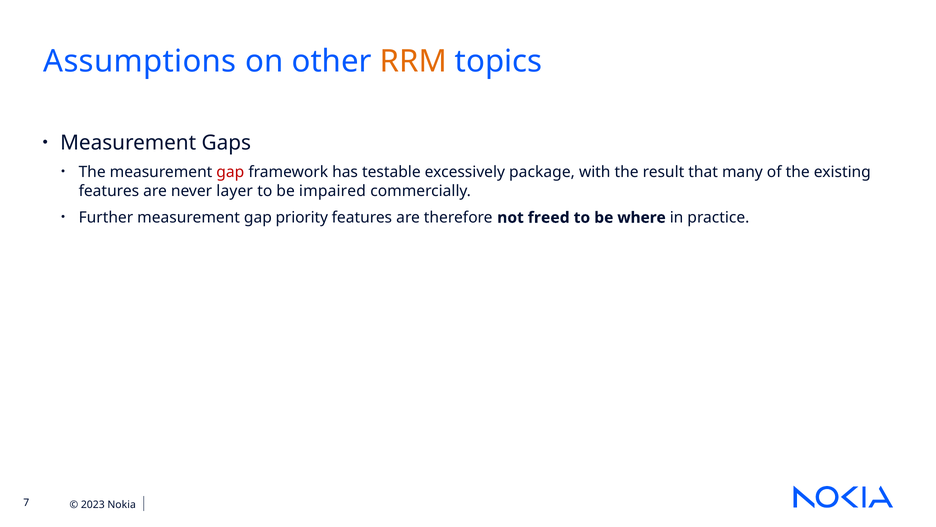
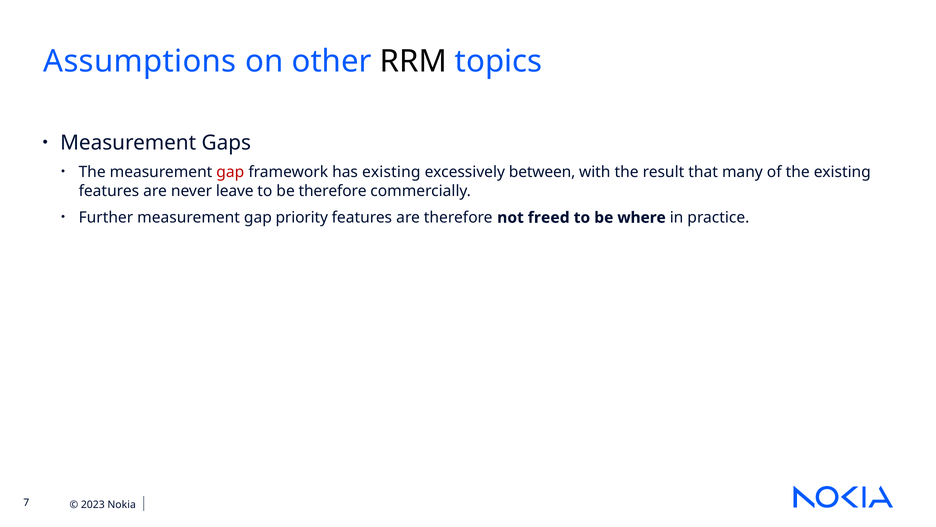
RRM colour: orange -> black
has testable: testable -> existing
package: package -> between
layer: layer -> leave
be impaired: impaired -> therefore
